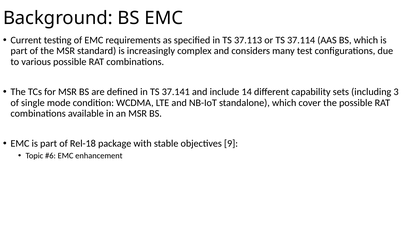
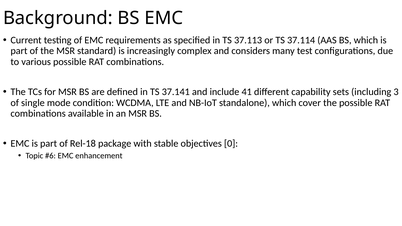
14: 14 -> 41
9: 9 -> 0
